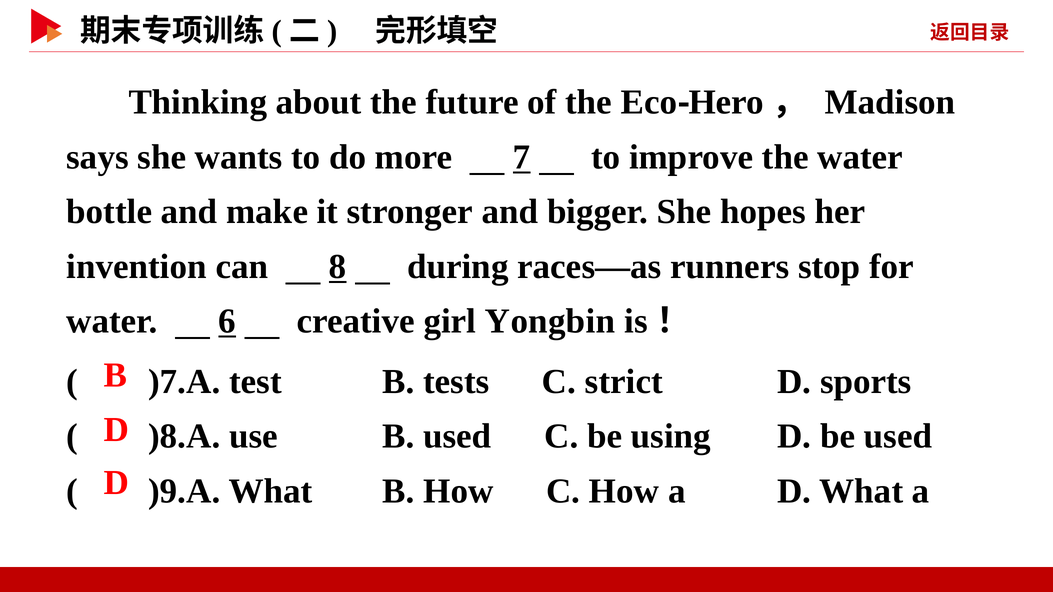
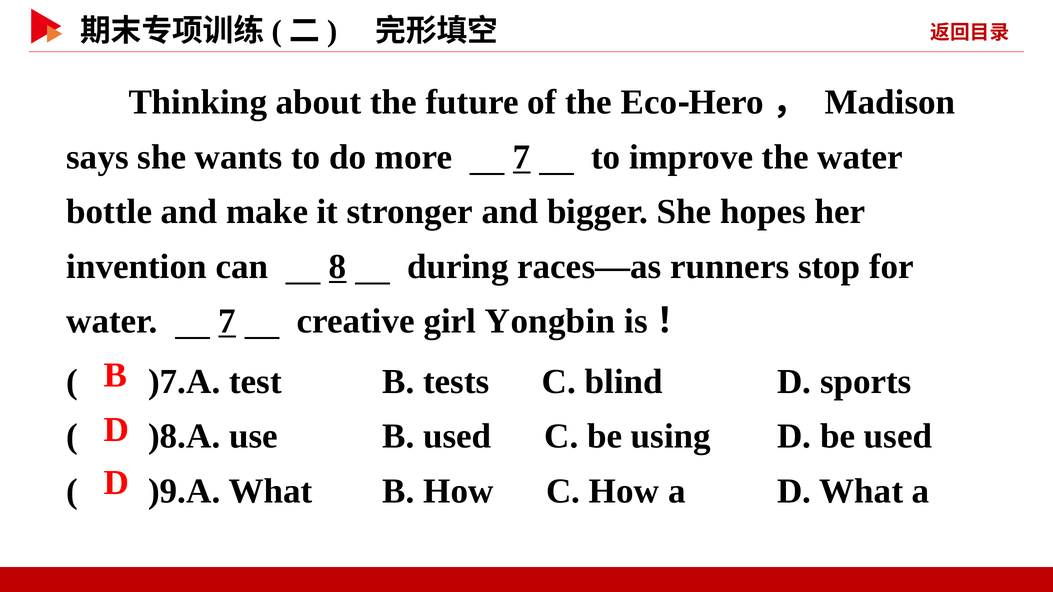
water 6: 6 -> 7
strict: strict -> blind
